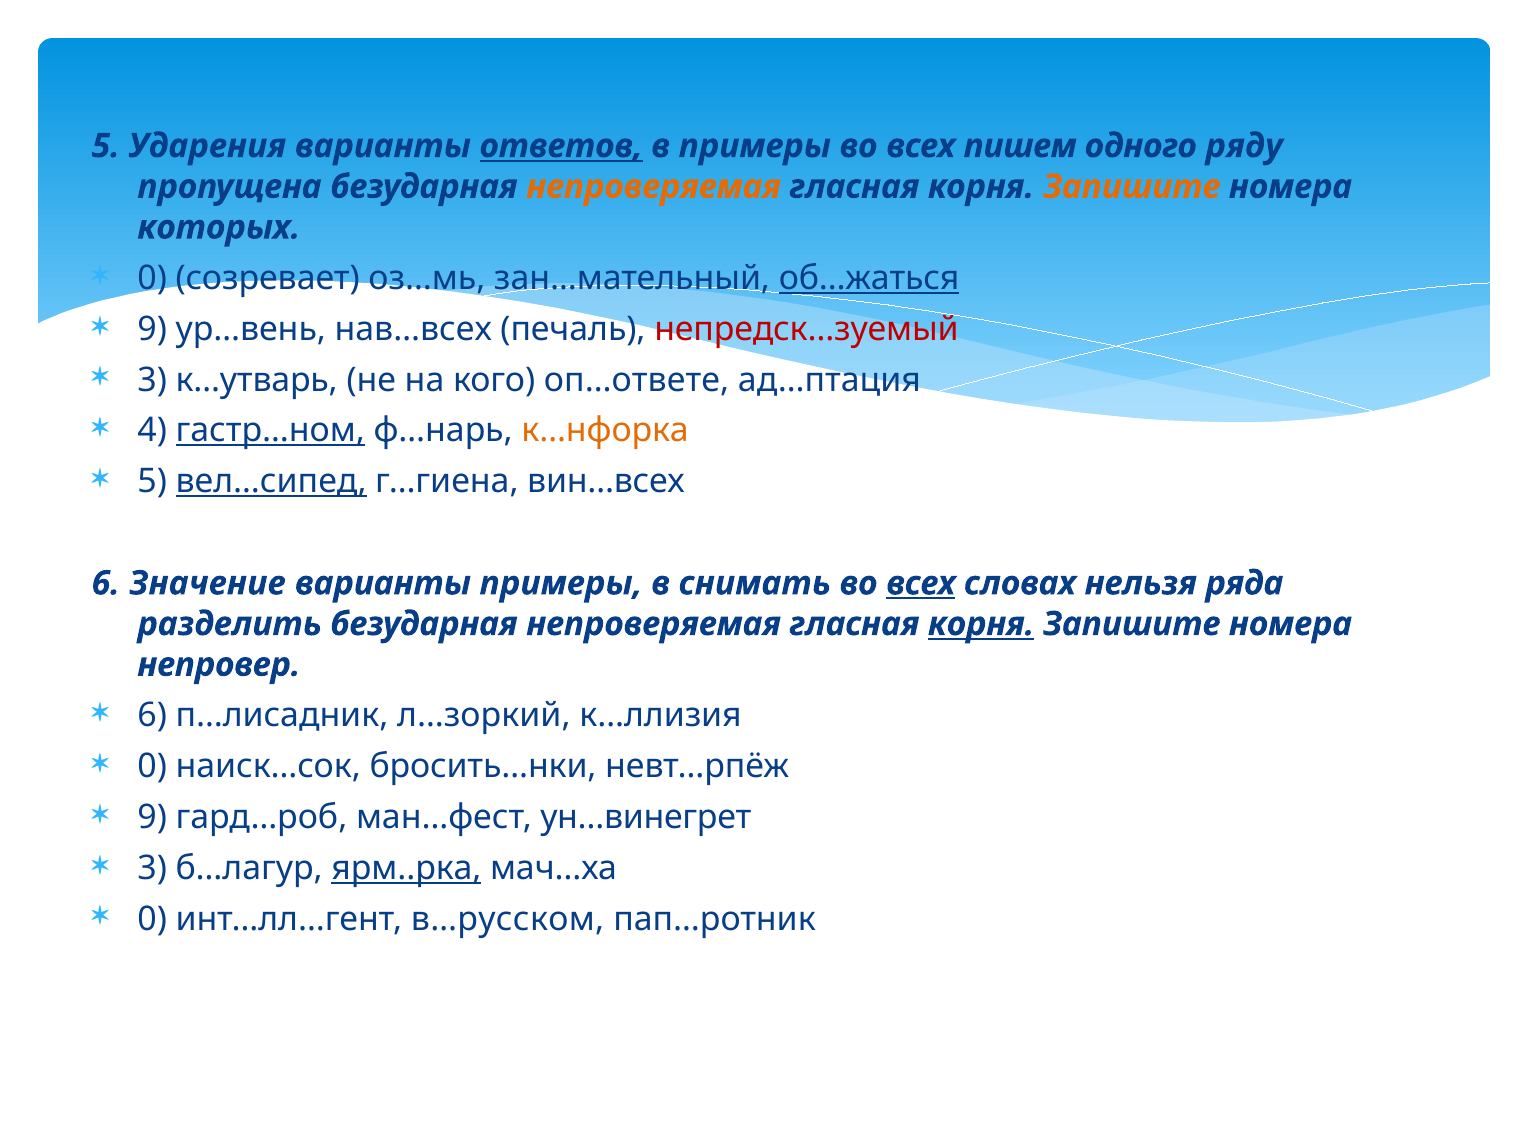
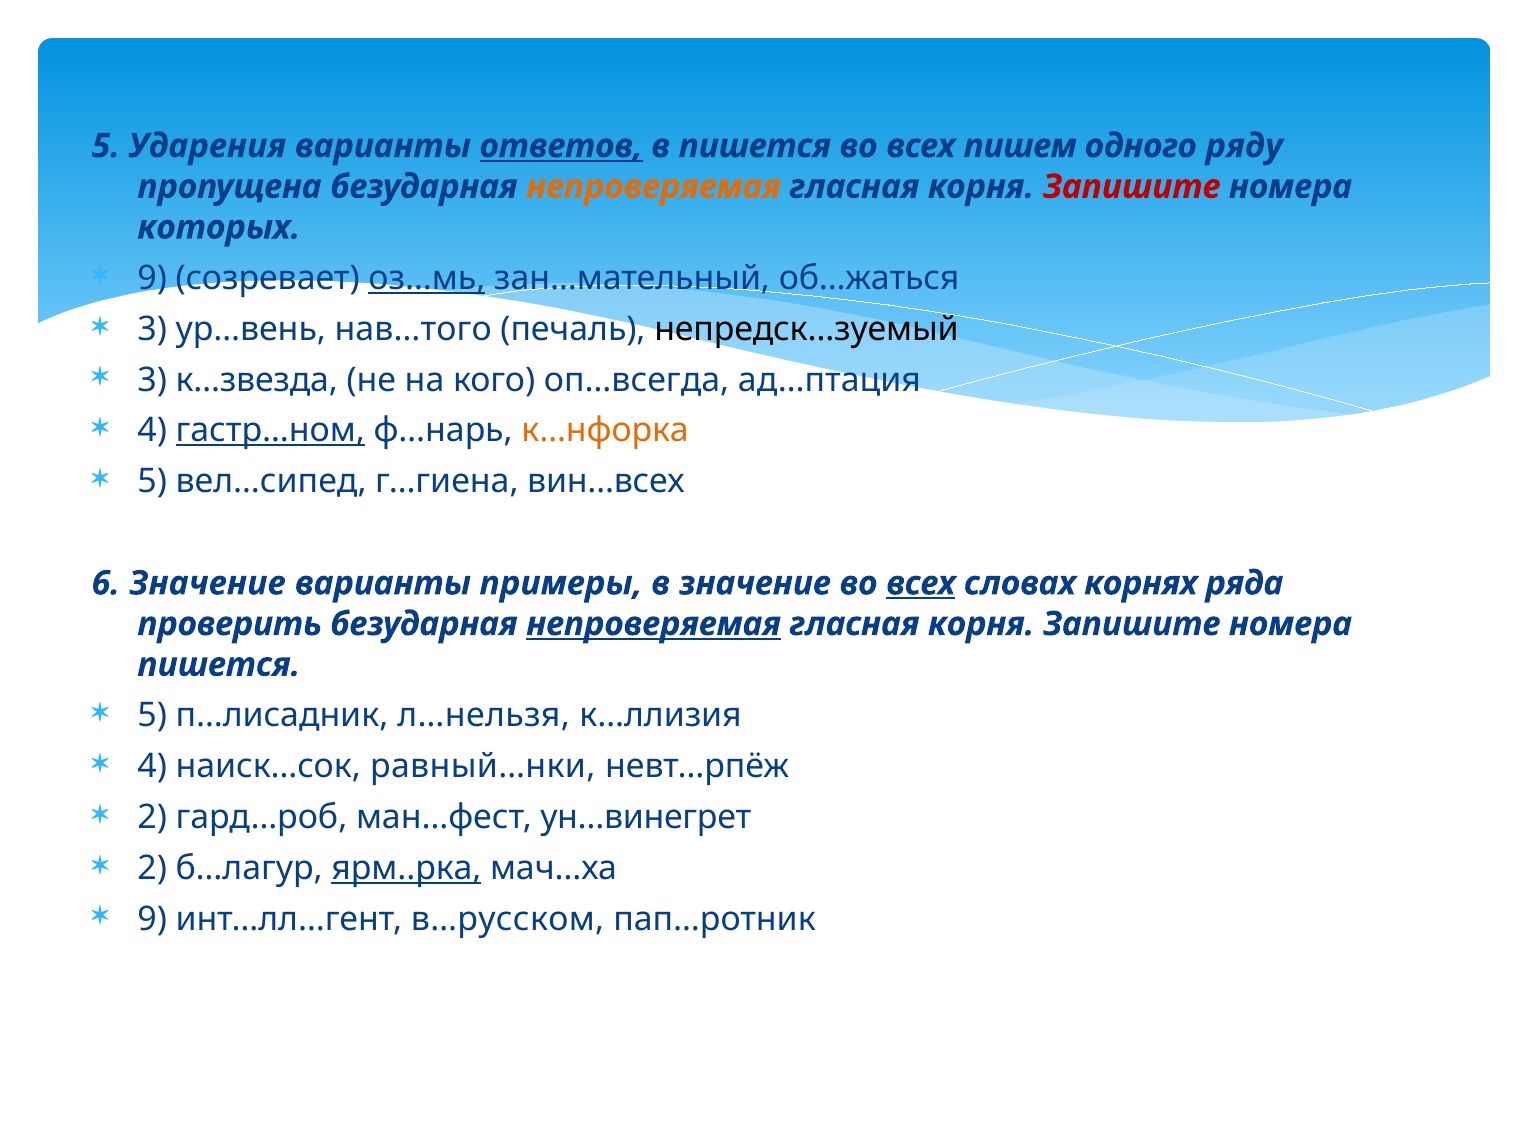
в примеры: примеры -> пишется
Запишите at (1132, 187) colour: orange -> red
0 at (152, 278): 0 -> 9
оз…мь underline: none -> present
об…жаться underline: present -> none
9 at (152, 329): 9 -> 3
нав…всех: нав…всех -> нав…того
непредск…зуемый colour: red -> black
к…утварь: к…утварь -> к…звезда
оп…ответе: оп…ответе -> оп…всегда
вел…сипед underline: present -> none
в снимать: снимать -> значение
нельзя: нельзя -> корнях
разделить: разделить -> проверить
непроверяемая at (654, 624) underline: none -> present
корня at (981, 624) underline: present -> none
непровер at (219, 665): непровер -> пишется
6 at (152, 716): 6 -> 5
л…зоркий: л…зоркий -> л…нельзя
0 at (152, 767): 0 -> 4
бросить…нки: бросить…нки -> равный…нки
9 at (152, 817): 9 -> 2
3 at (152, 868): 3 -> 2
0 at (152, 919): 0 -> 9
